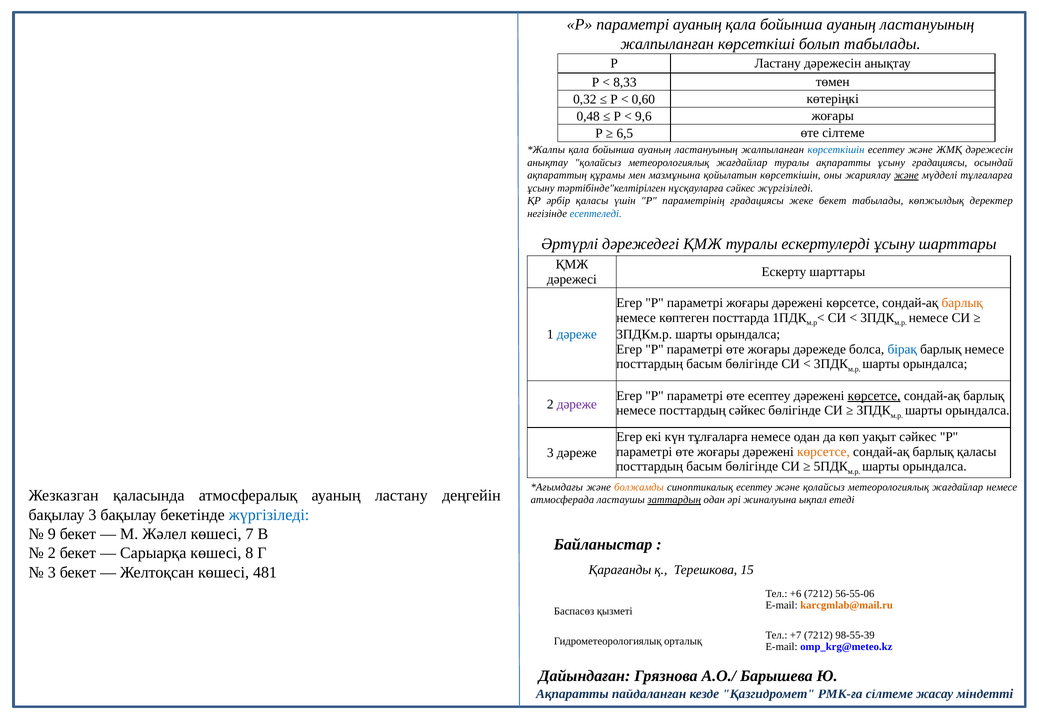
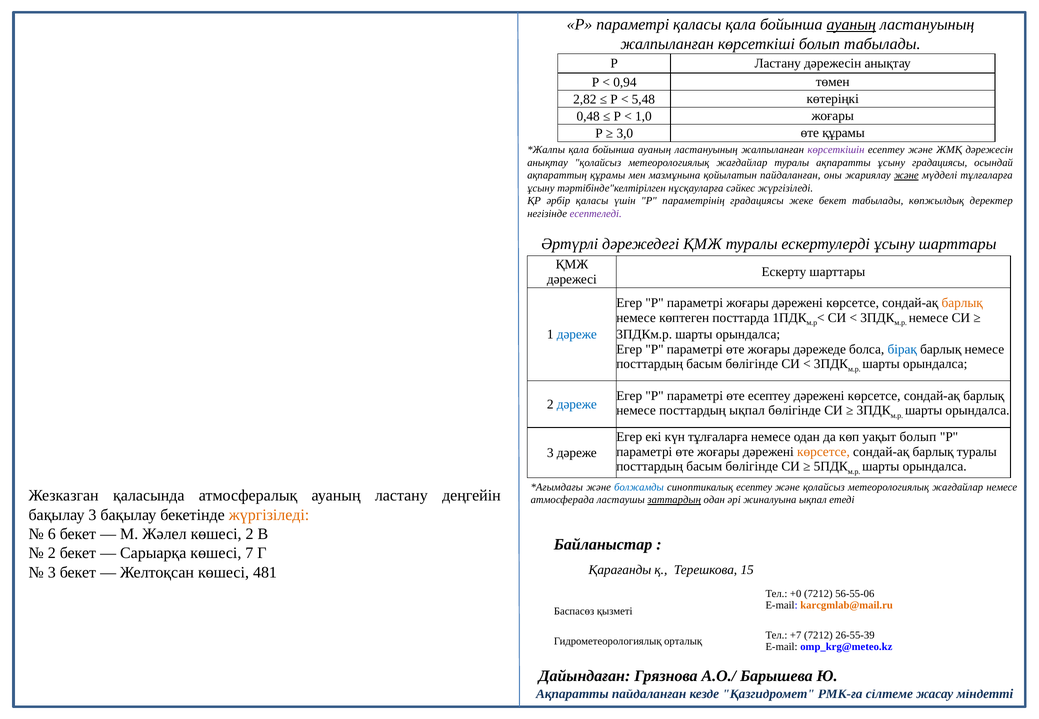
параметрі ауаның: ауаның -> қаласы
ауаның at (851, 25) underline: none -> present
8,33: 8,33 -> 0,94
0,32: 0,32 -> 2,82
0,60: 0,60 -> 5,48
9,6: 9,6 -> 1,0
6,5: 6,5 -> 3,0
өте сілтеме: сілтеме -> құрамы
көрсеткішін at (836, 150) colour: blue -> purple
қойылатын көрсеткішін: көрсеткішін -> пайдаланған
есептеледі colour: blue -> purple
көрсетсе at (874, 396) underline: present -> none
дәреже at (577, 404) colour: purple -> blue
посттардың сәйкес: сәйкес -> ықпал
уақыт сәйкес: сәйкес -> болып
барлық қаласы: қаласы -> туралы
болжамды colour: orange -> blue
жүргізіледі at (269, 515) colour: blue -> orange
9: 9 -> 6
көшесі 7: 7 -> 2
8: 8 -> 7
+6: +6 -> +0
98-55-39: 98-55-39 -> 26-55-39
